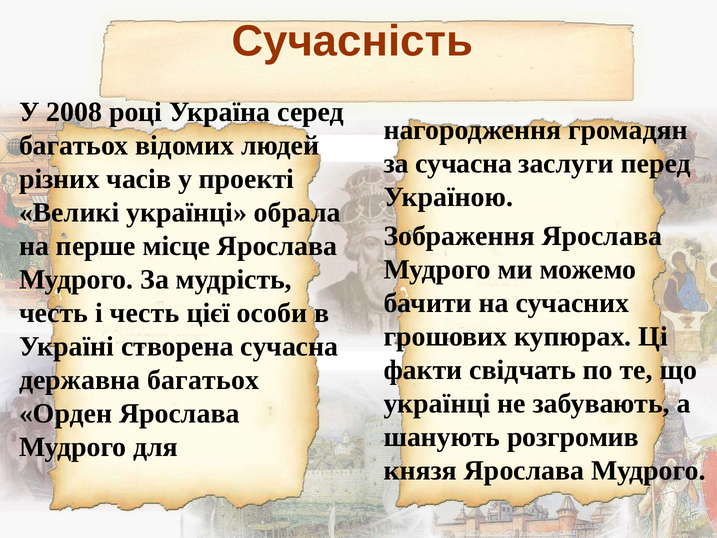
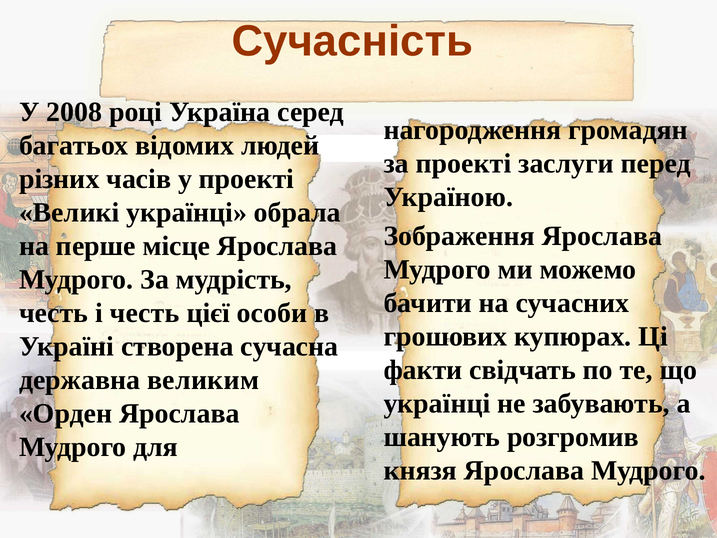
за сучасна: сучасна -> проекті
державна багатьох: багатьох -> великим
